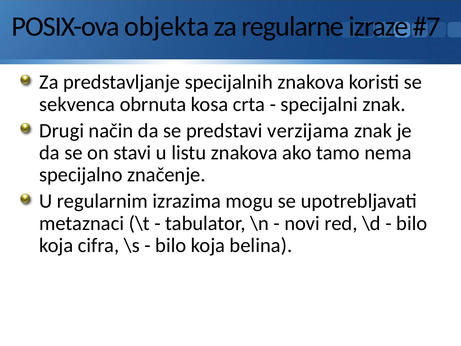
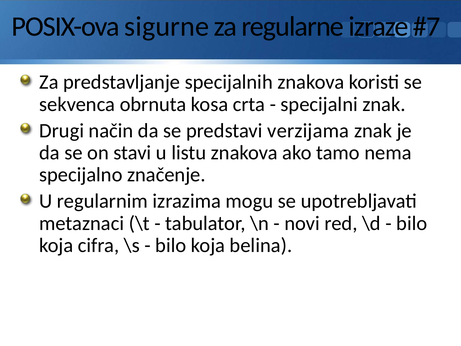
objekta: objekta -> sigurne
